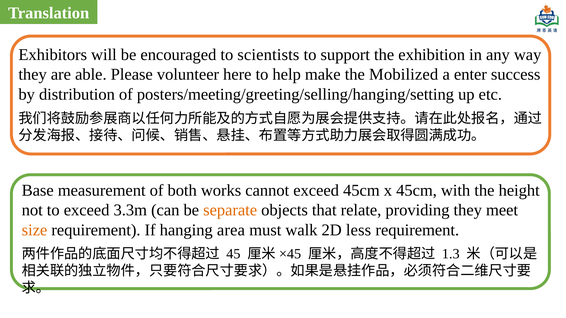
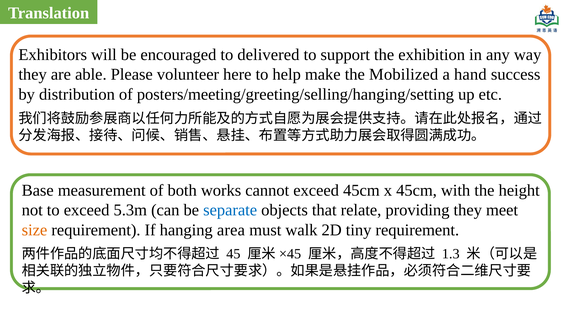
scientists: scientists -> delivered
enter: enter -> hand
3.3m: 3.3m -> 5.3m
separate colour: orange -> blue
less: less -> tiny
